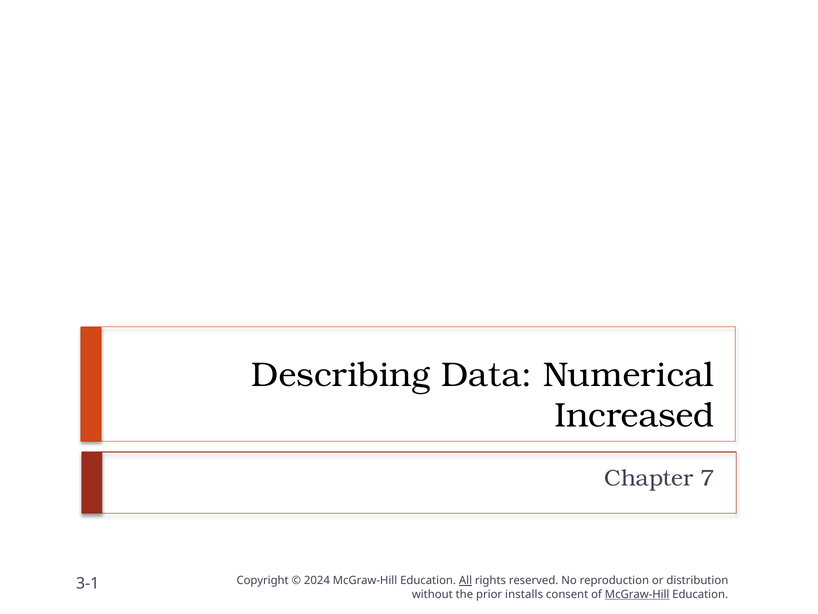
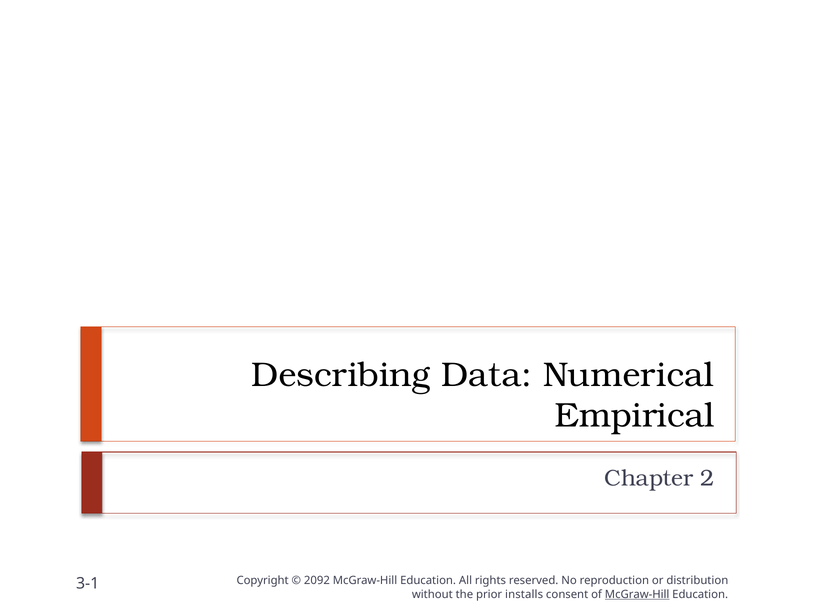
Increased: Increased -> Empirical
7: 7 -> 2
2024: 2024 -> 2092
All underline: present -> none
